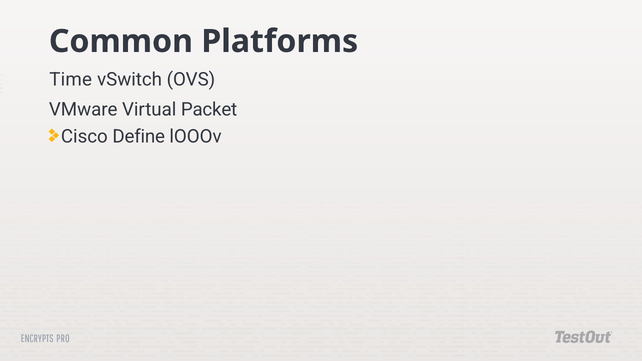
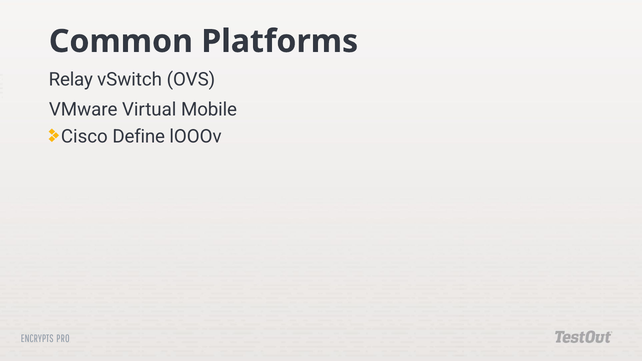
Time: Time -> Relay
Packet: Packet -> Mobile
